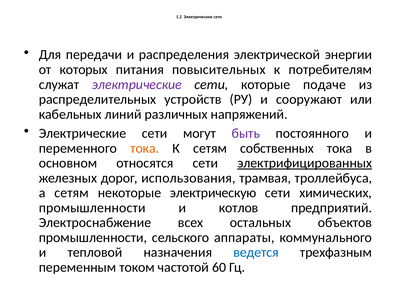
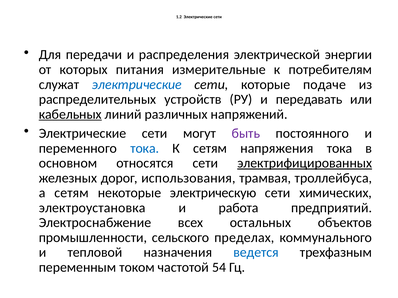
повысительных: повысительных -> измерительные
электрические at (137, 85) colour: purple -> blue
сооружают: сооружают -> передавать
кабельных underline: none -> present
тока at (145, 148) colour: orange -> blue
собственных: собственных -> напряжения
промышленности at (92, 208): промышленности -> электроустановка
котлов: котлов -> работа
аппараты: аппараты -> пределах
60: 60 -> 54
